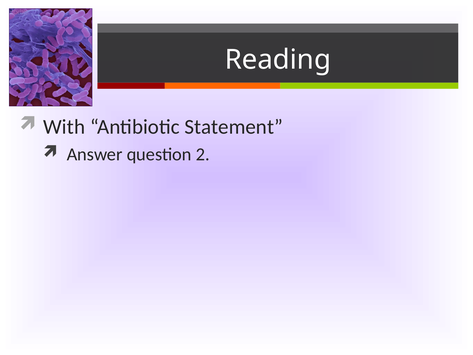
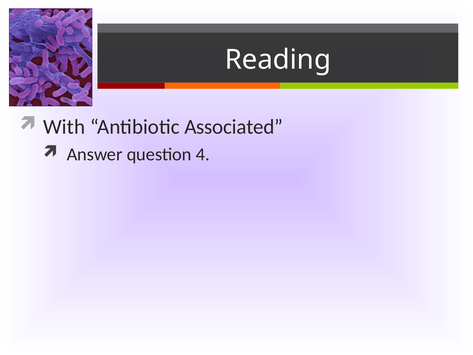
Statement: Statement -> Associated
2: 2 -> 4
